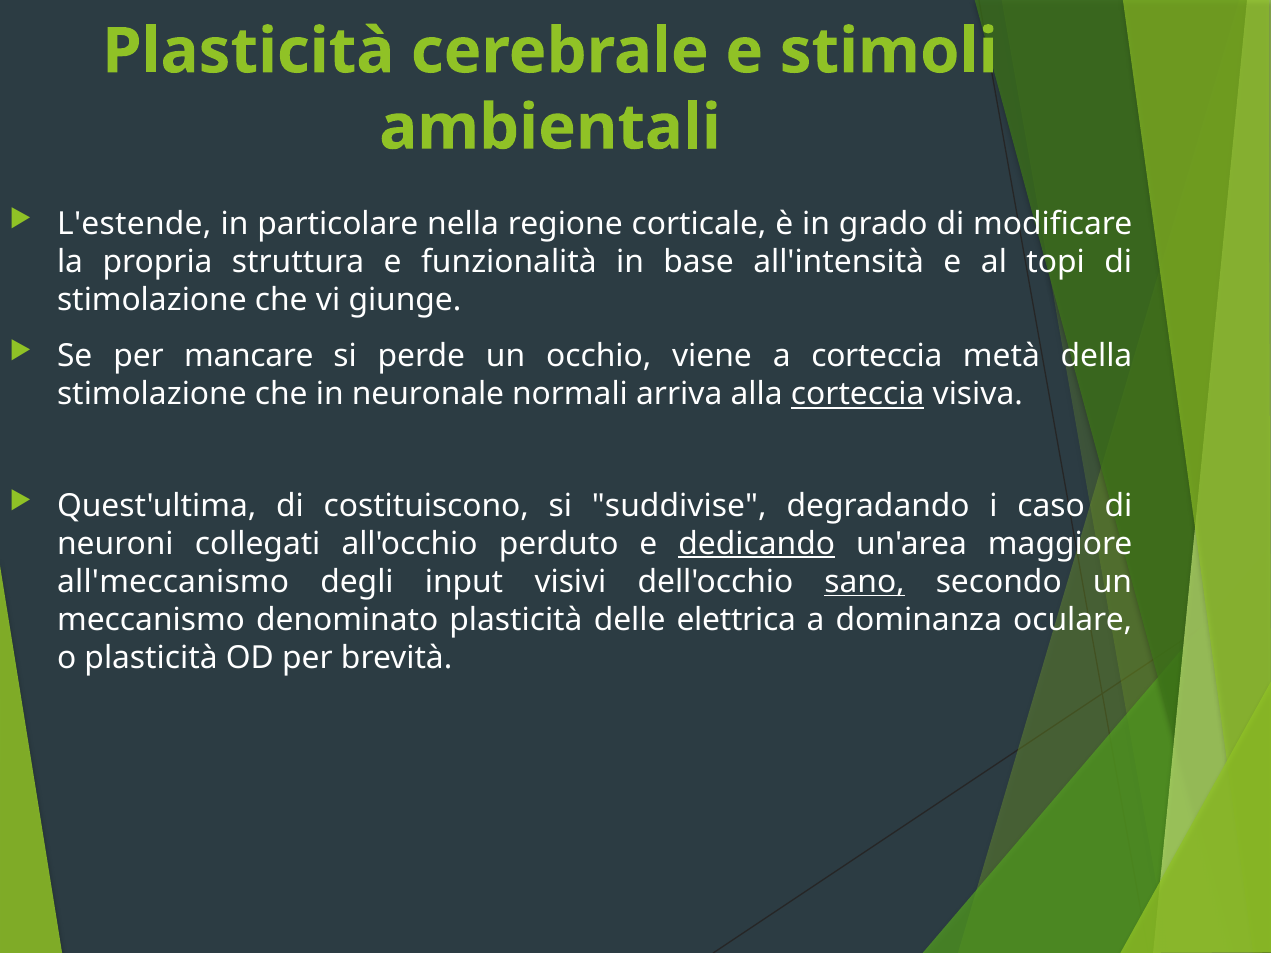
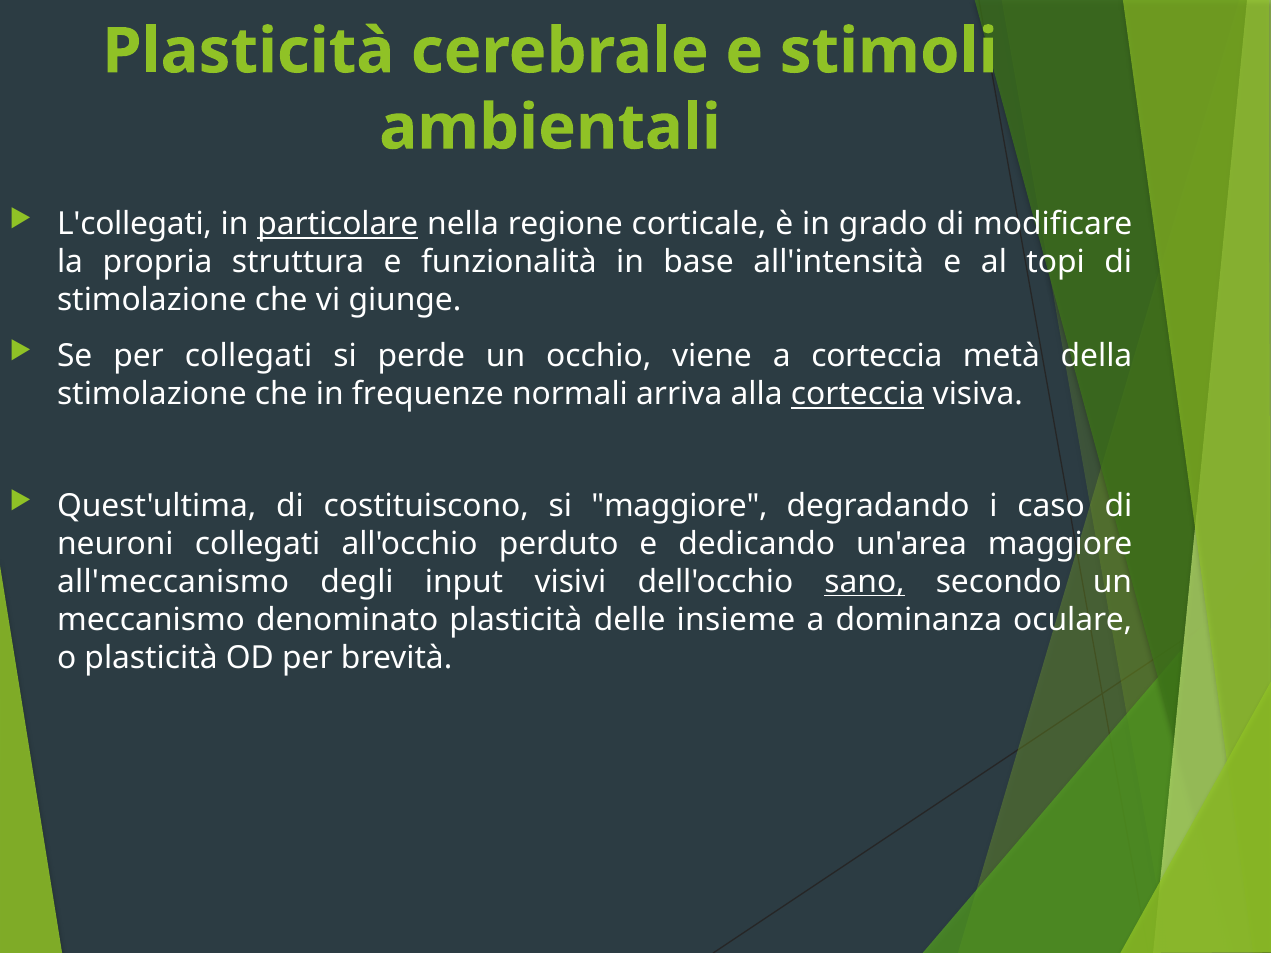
L'estende: L'estende -> L'collegati
particolare underline: none -> present
per mancare: mancare -> collegati
neuronale: neuronale -> frequenze
si suddivise: suddivise -> maggiore
dedicando underline: present -> none
elettrica: elettrica -> insieme
